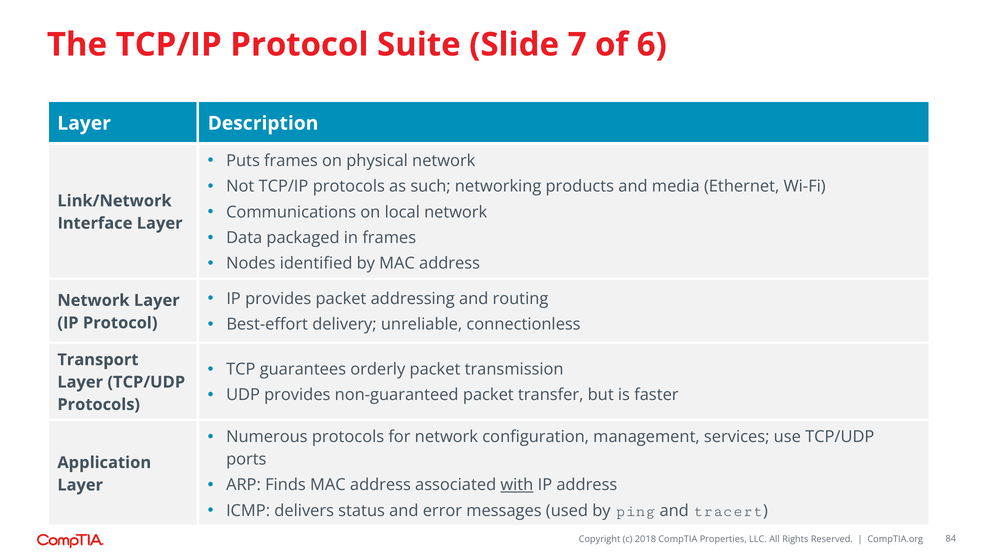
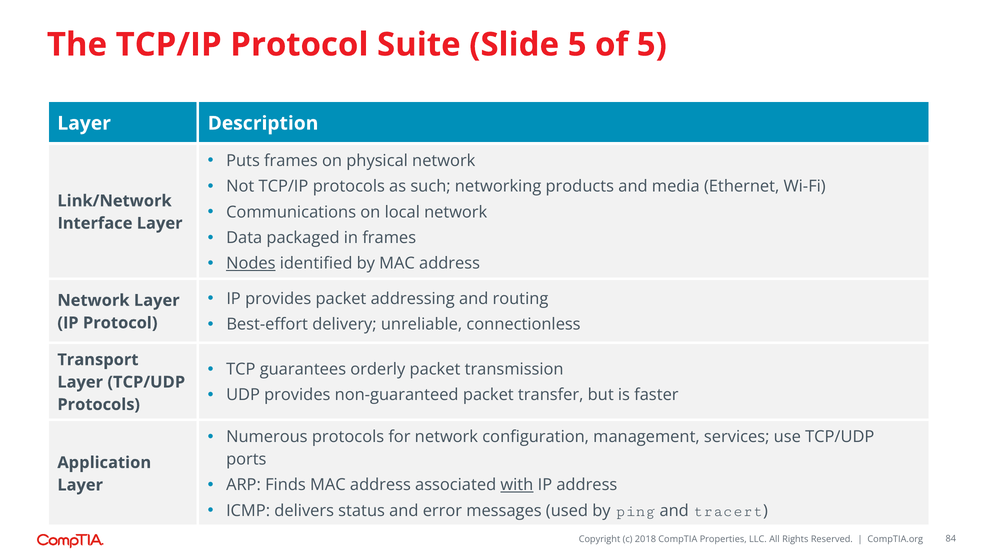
Slide 7: 7 -> 5
of 6: 6 -> 5
Nodes underline: none -> present
